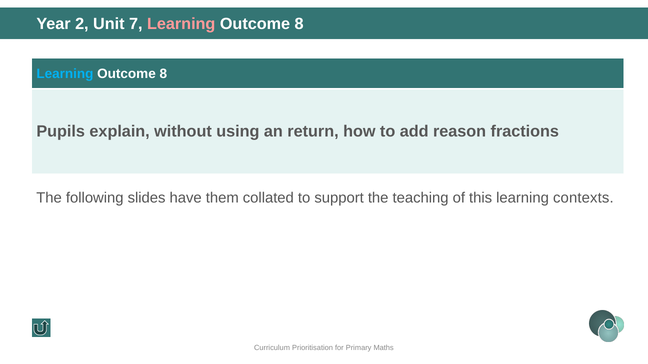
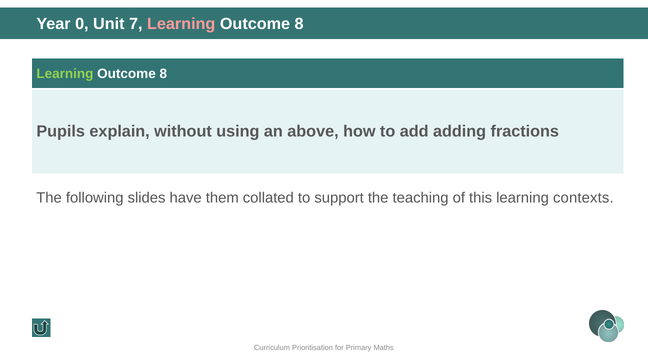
2: 2 -> 0
Learning at (65, 74) colour: light blue -> light green
return: return -> above
reason: reason -> adding
